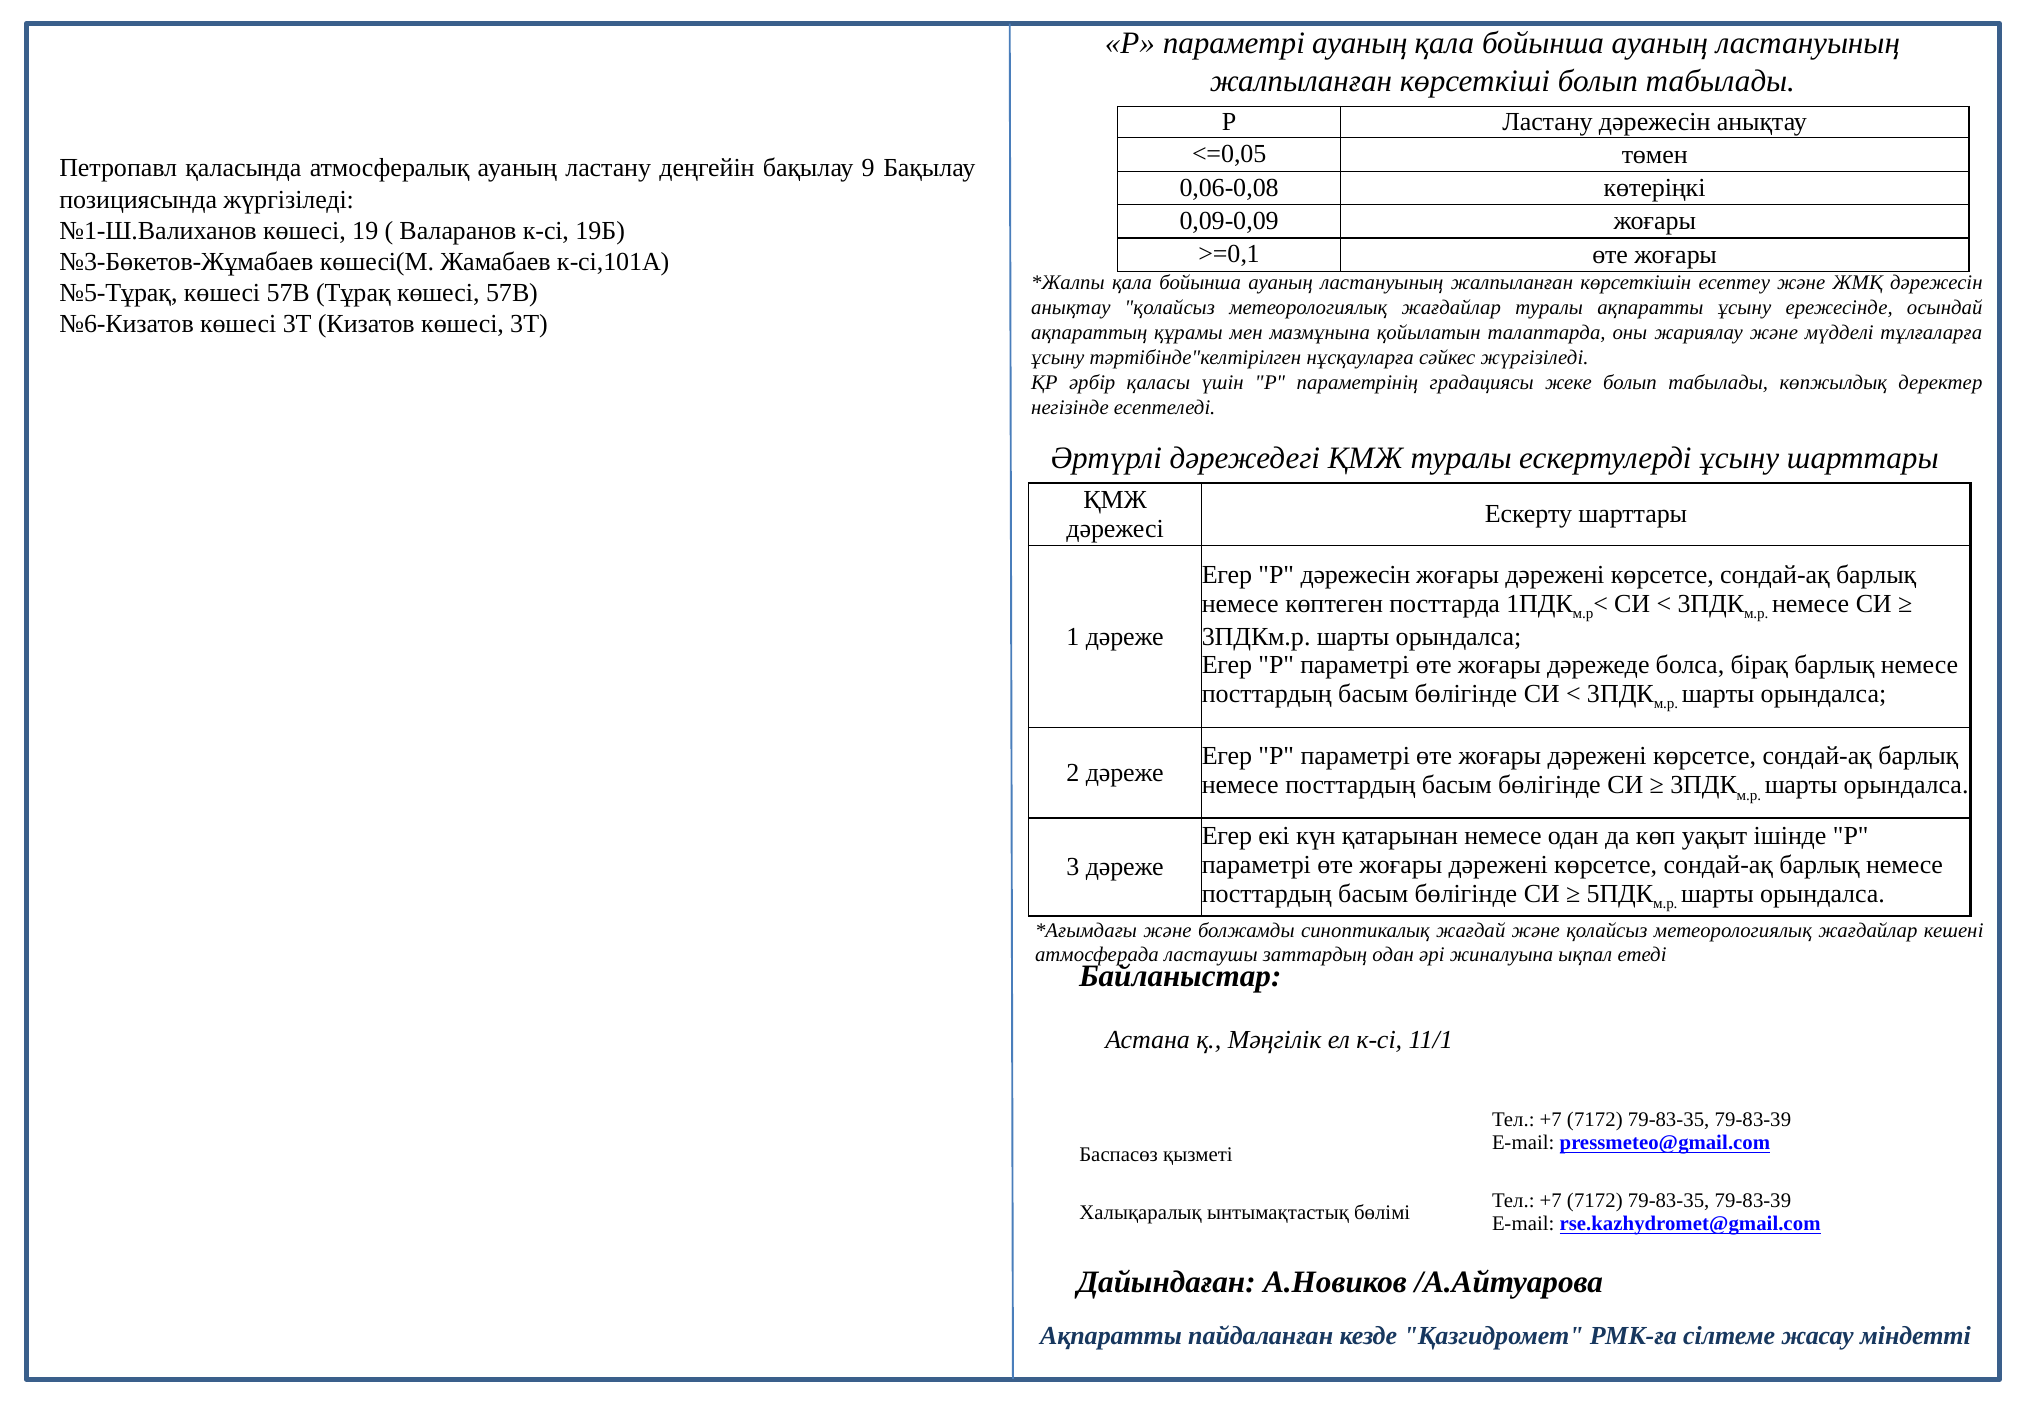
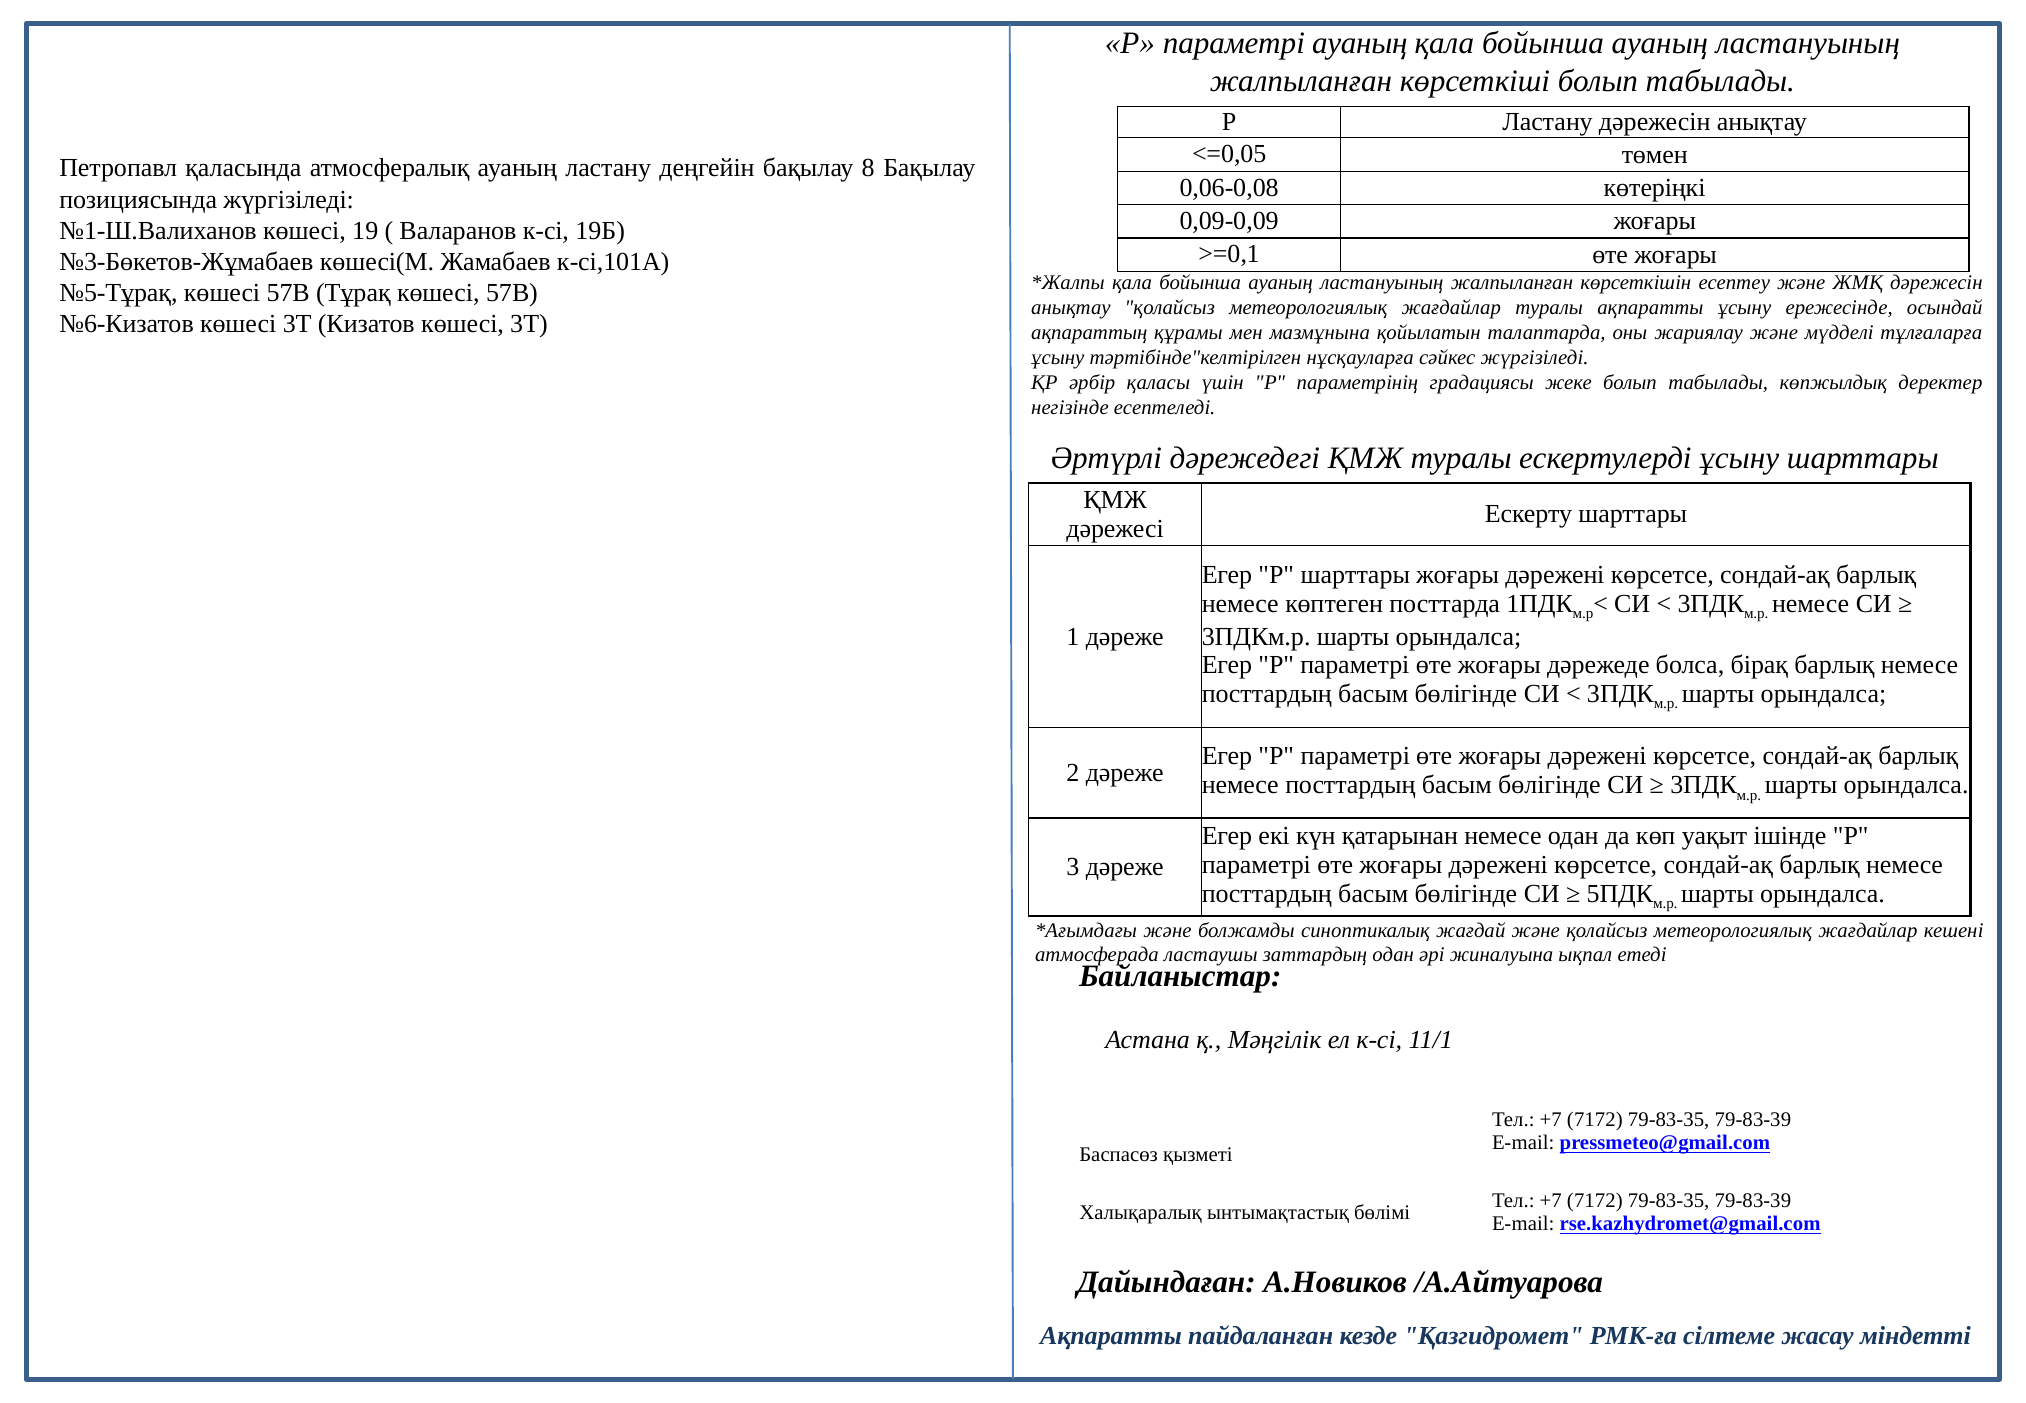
9: 9 -> 8
Р дәрежесін: дәрежесін -> шарттары
